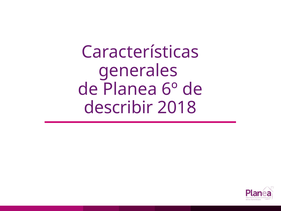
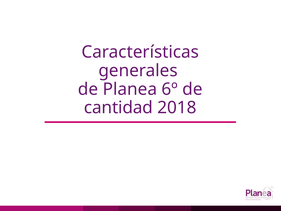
describir: describir -> cantidad
